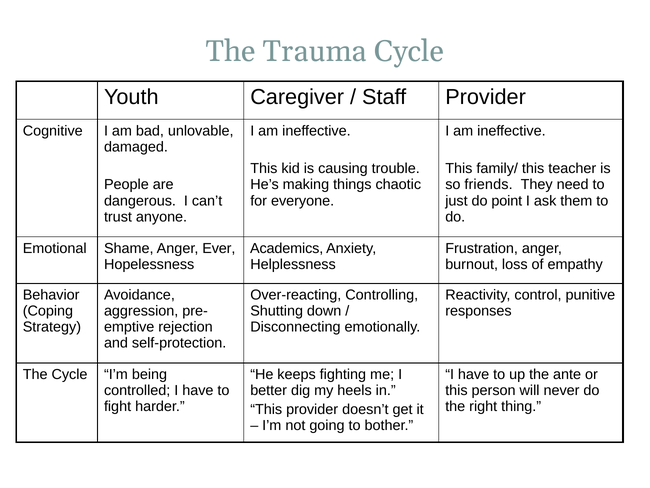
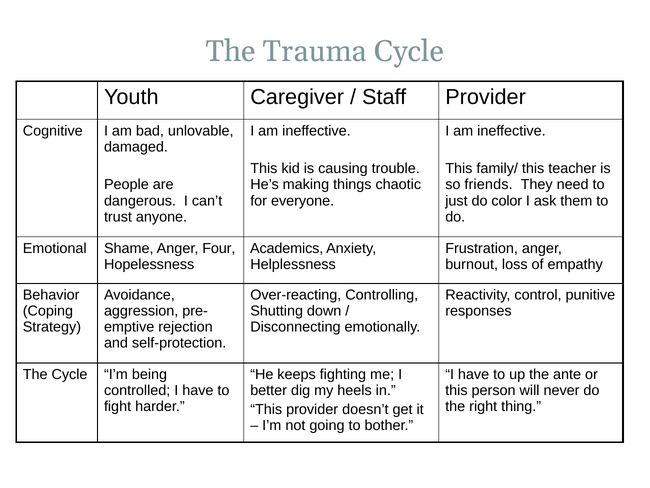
point: point -> color
Ever: Ever -> Four
